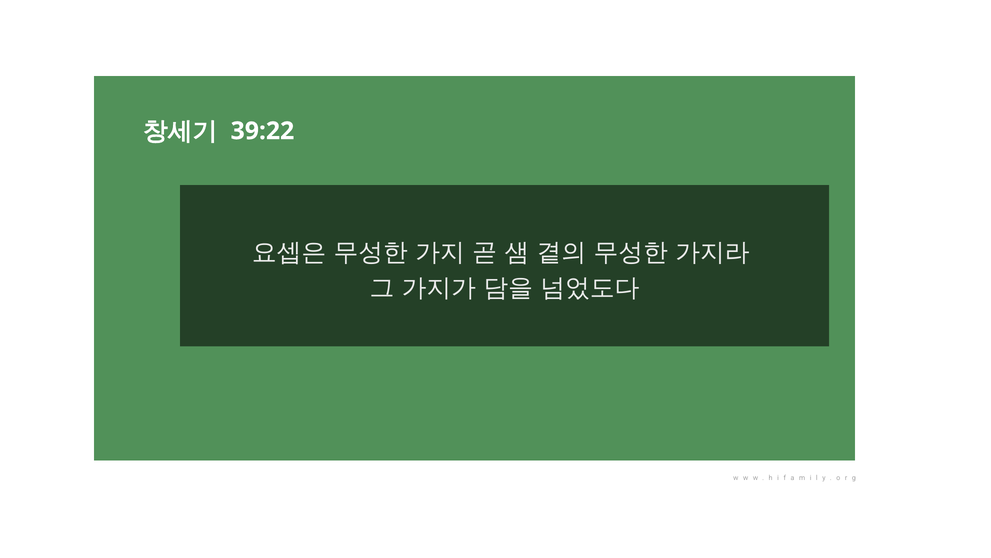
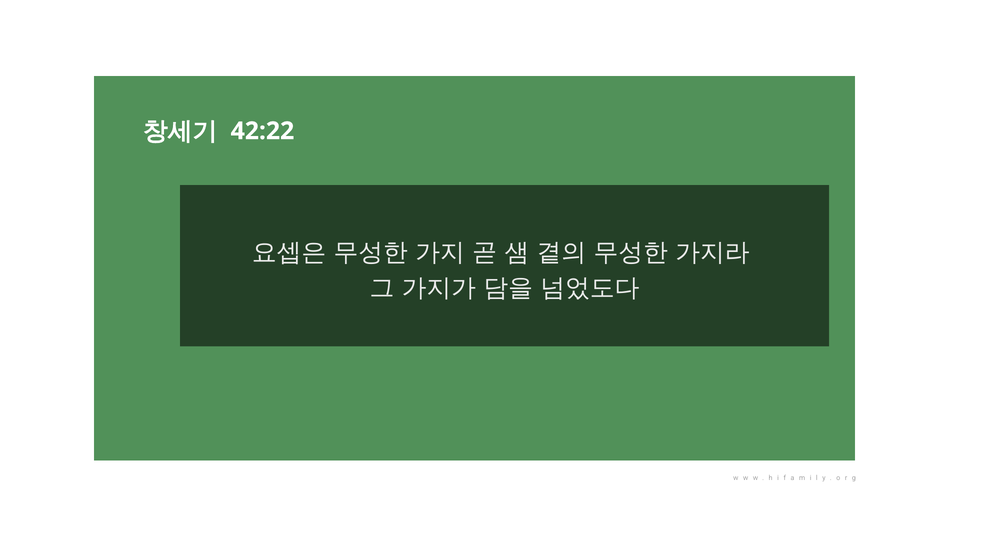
39:22: 39:22 -> 42:22
